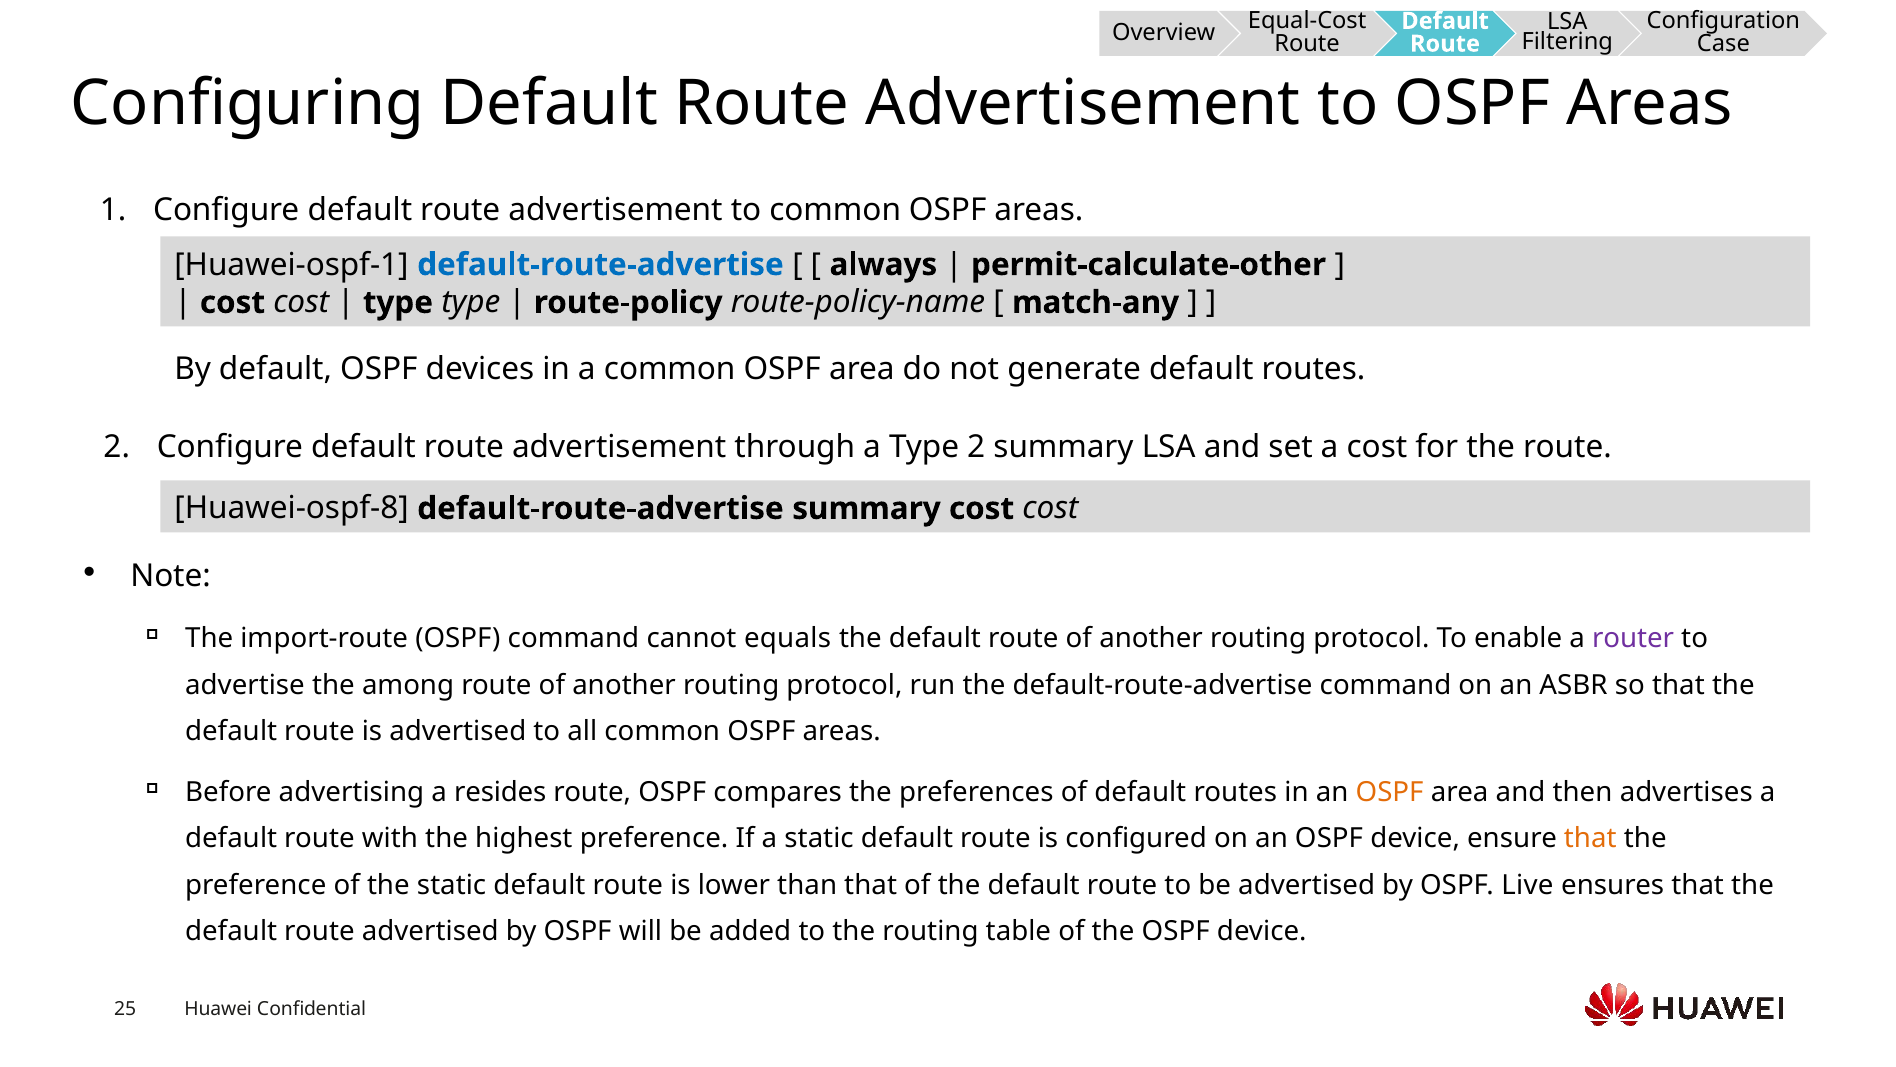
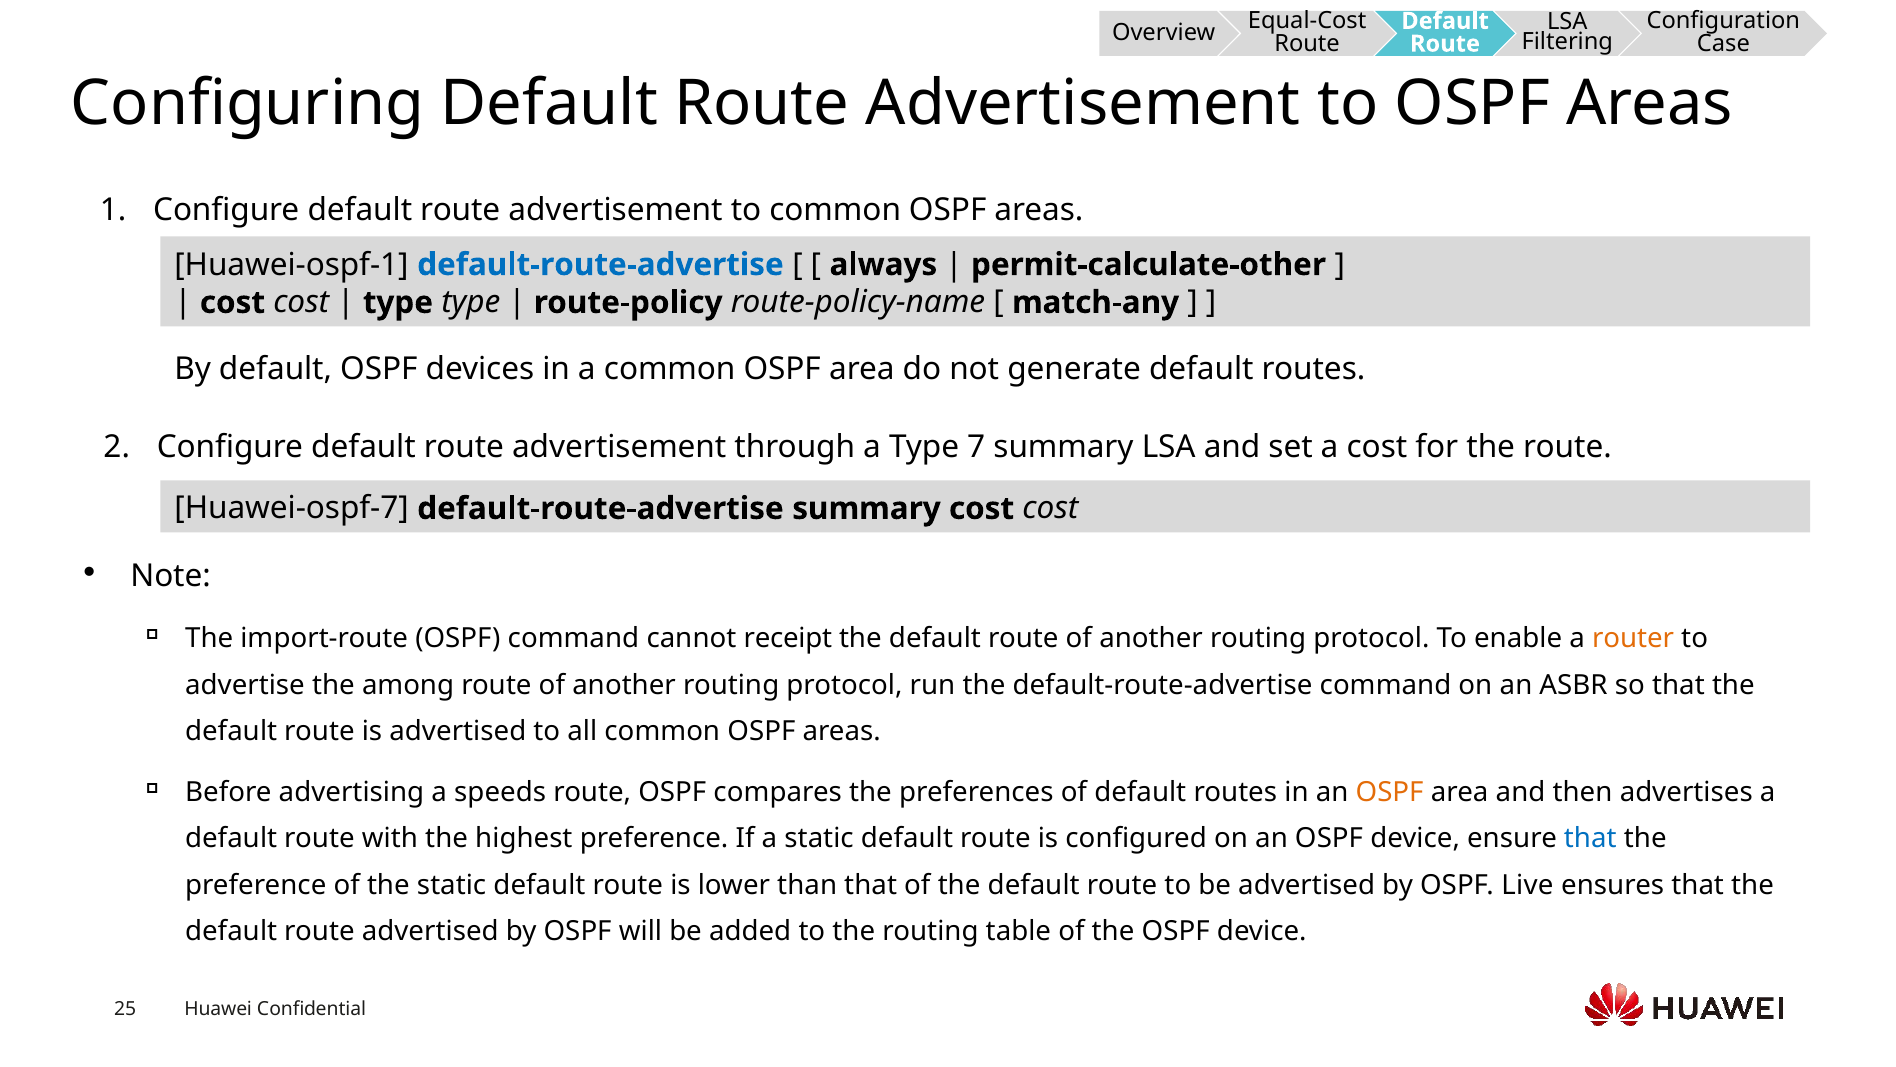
Type 2: 2 -> 7
Huawei-ospf-8: Huawei-ospf-8 -> Huawei-ospf-7
equals: equals -> receipt
router colour: purple -> orange
resides: resides -> speeds
that at (1590, 838) colour: orange -> blue
